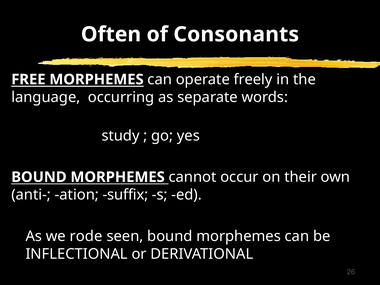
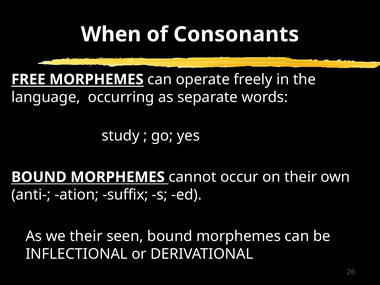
Often: Often -> When
we rode: rode -> their
